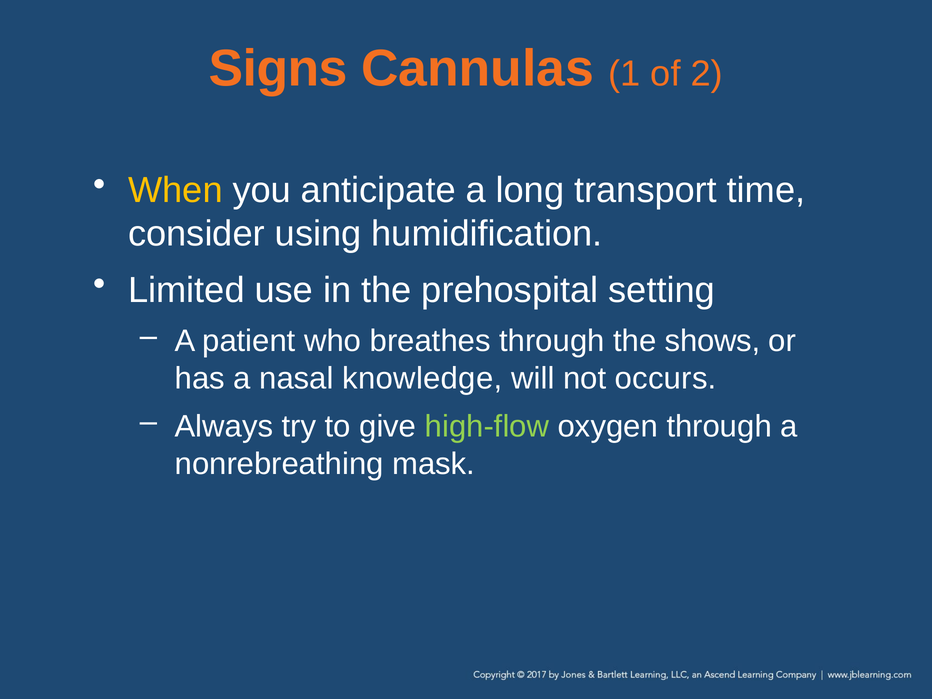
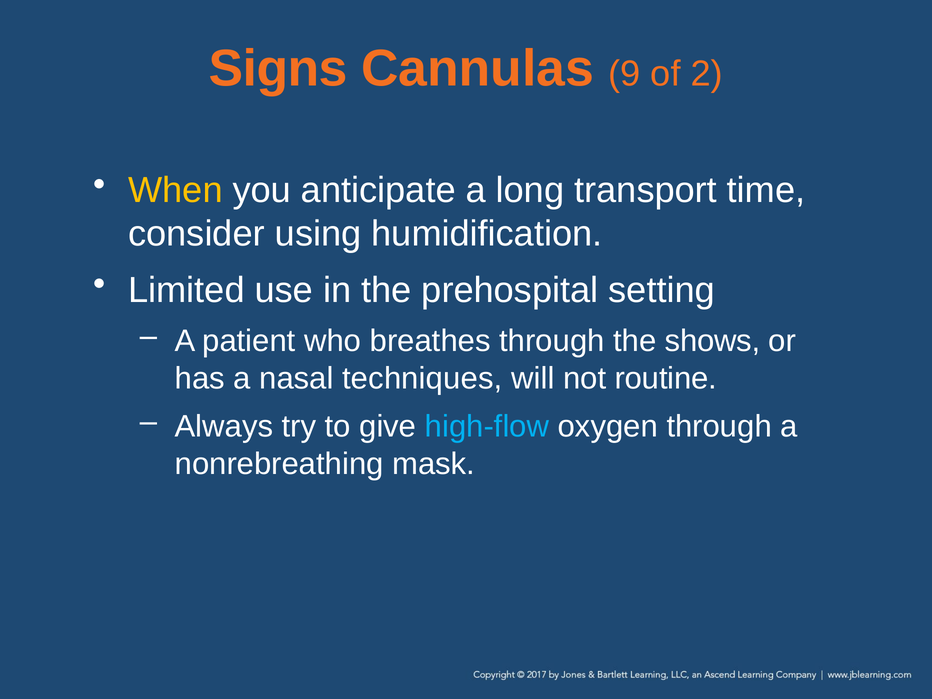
1: 1 -> 9
knowledge: knowledge -> techniques
occurs: occurs -> routine
high-flow colour: light green -> light blue
